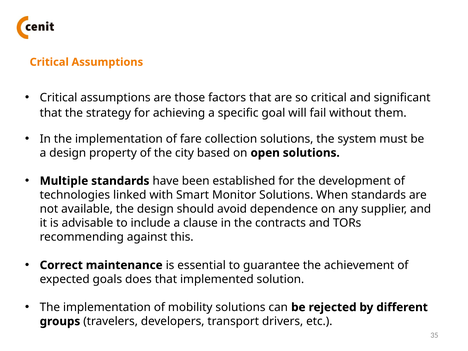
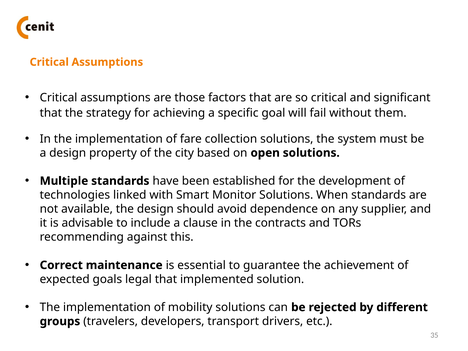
does: does -> legal
